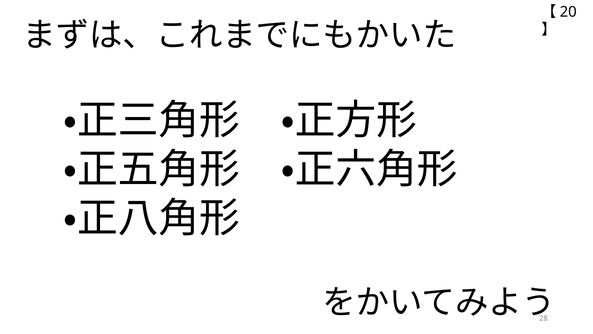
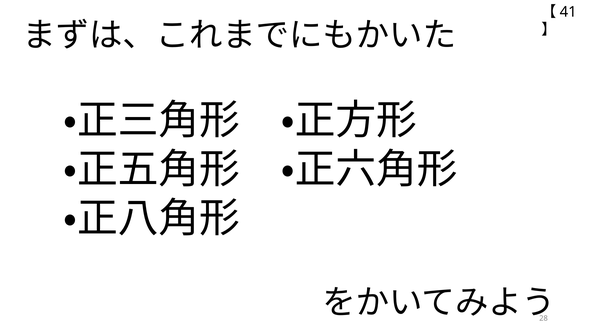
20: 20 -> 41
